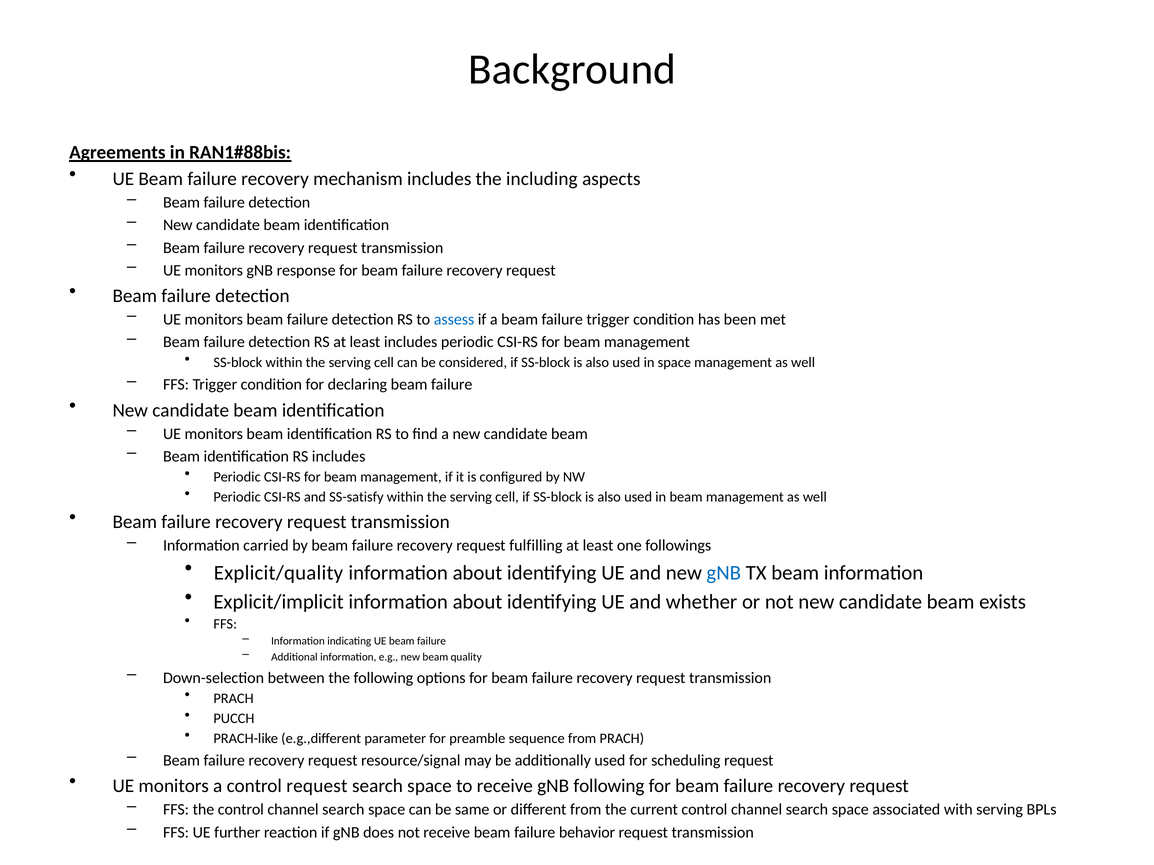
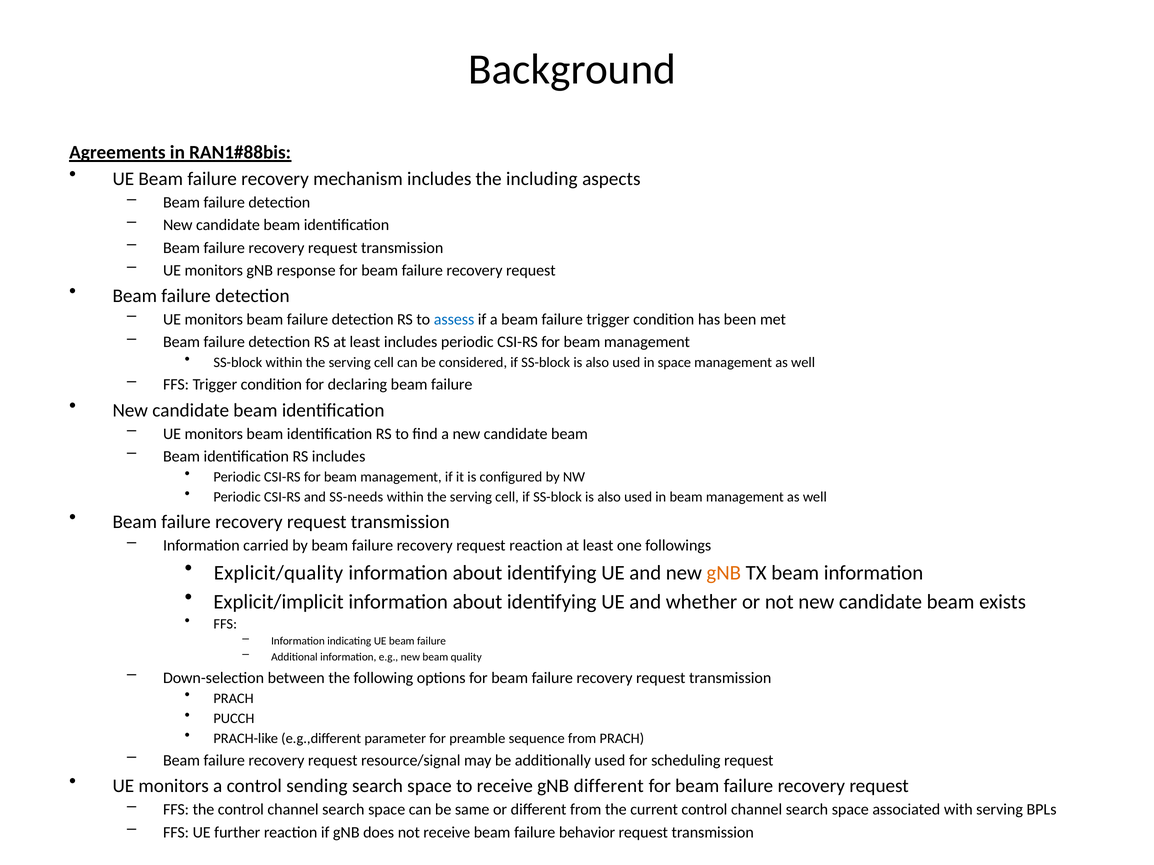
SS-satisfy: SS-satisfy -> SS-needs
request fulfilling: fulfilling -> reaction
gNB at (724, 573) colour: blue -> orange
control request: request -> sending
gNB following: following -> different
